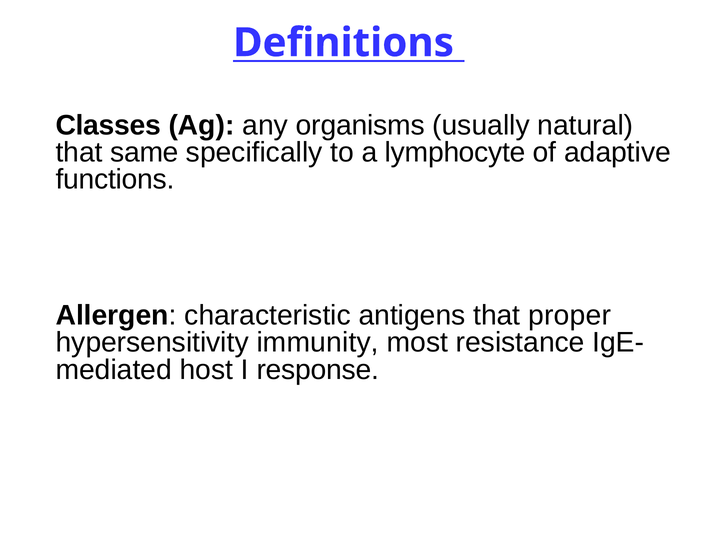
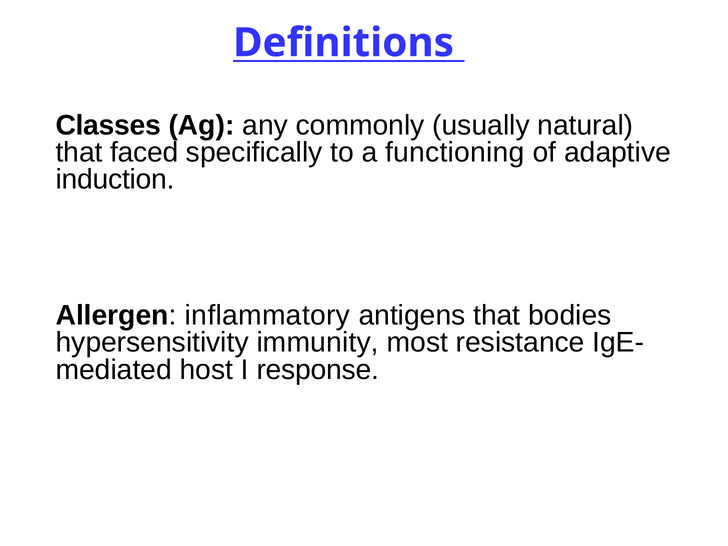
organisms: organisms -> commonly
same: same -> faced
lymphocyte: lymphocyte -> functioning
functions: functions -> induction
characteristic: characteristic -> inflammatory
proper: proper -> bodies
